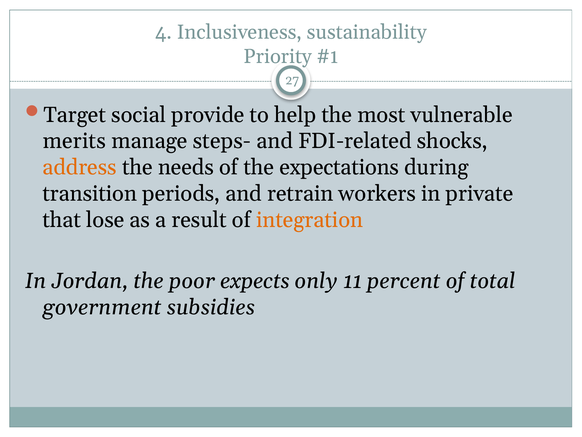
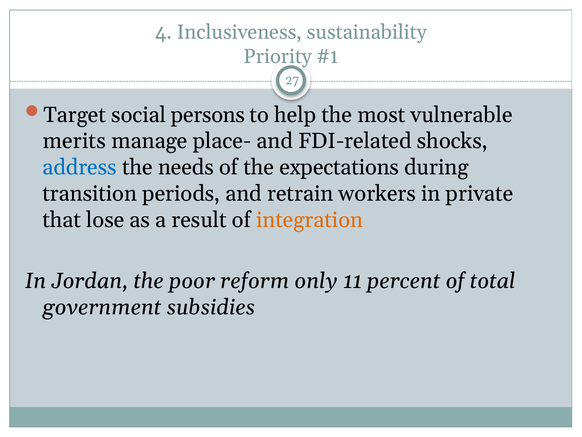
provide: provide -> persons
steps-: steps- -> place-
address colour: orange -> blue
expects: expects -> reform
